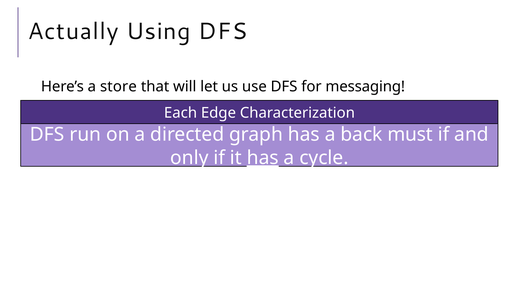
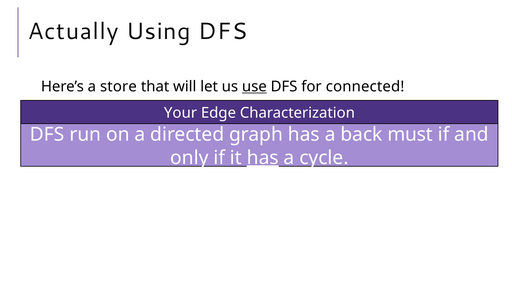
use underline: none -> present
messaging: messaging -> connected
Each: Each -> Your
